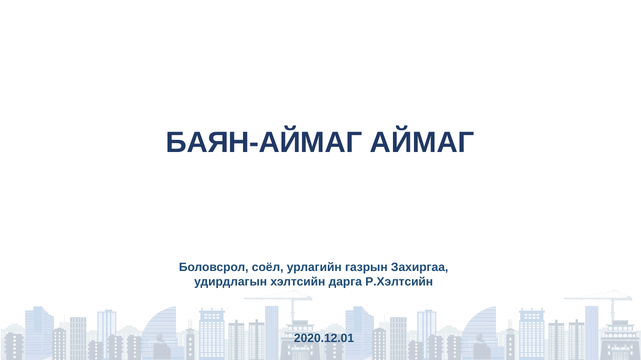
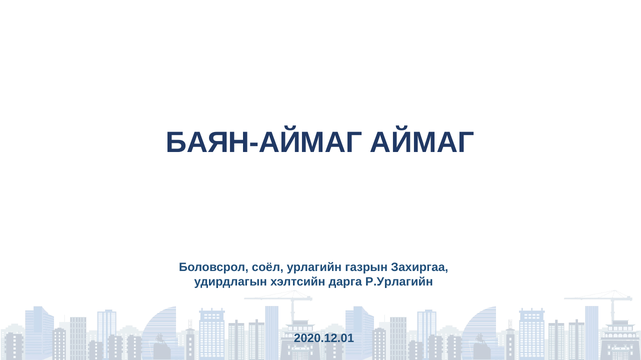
Р.Хэлтсийн: Р.Хэлтсийн -> Р.Урлагийн
